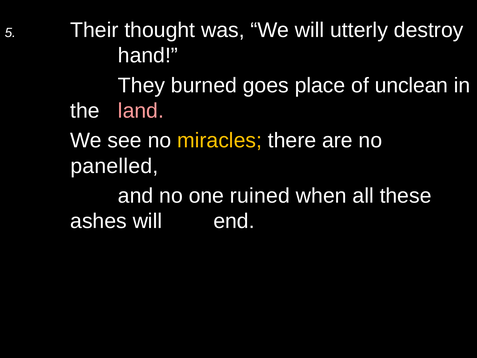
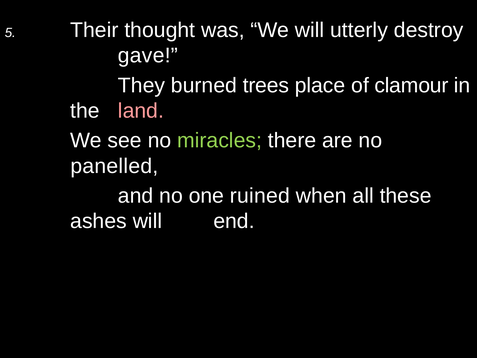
hand: hand -> gave
goes: goes -> trees
unclean: unclean -> clamour
miracles colour: yellow -> light green
